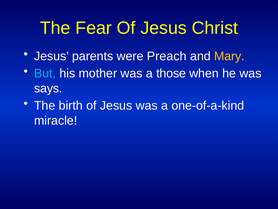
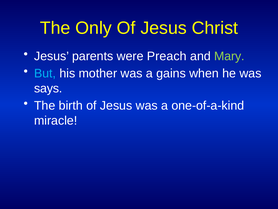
Fear: Fear -> Only
Mary colour: yellow -> light green
those: those -> gains
